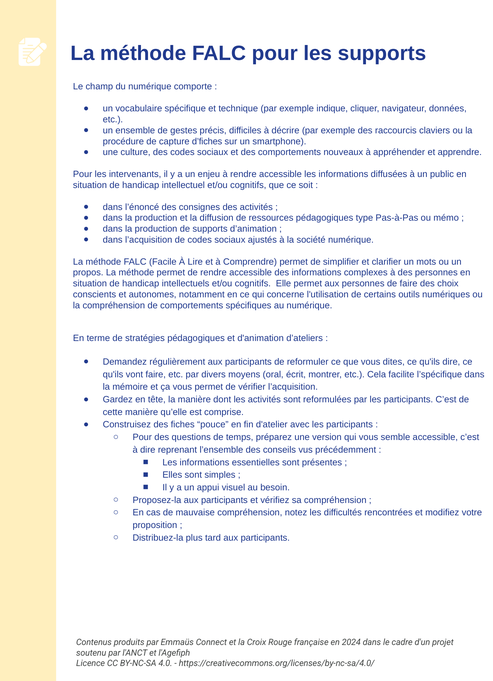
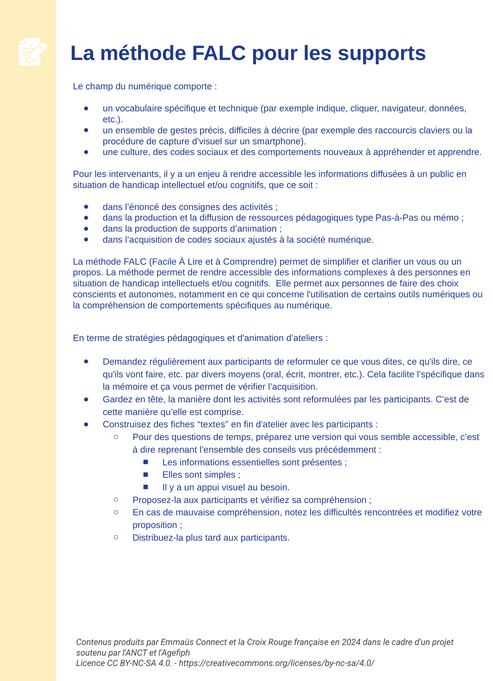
d’fiches: d’fiches -> d’visuel
un mots: mots -> vous
pouce: pouce -> textes
